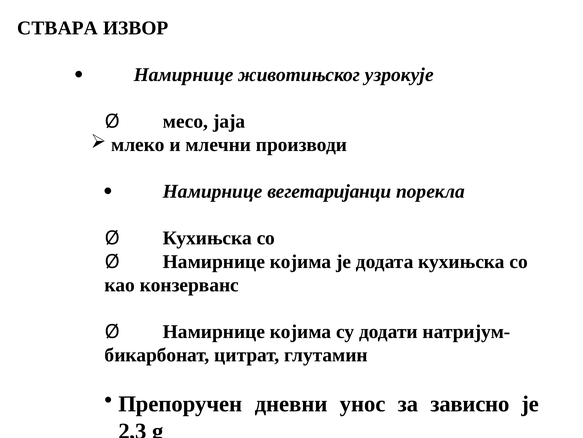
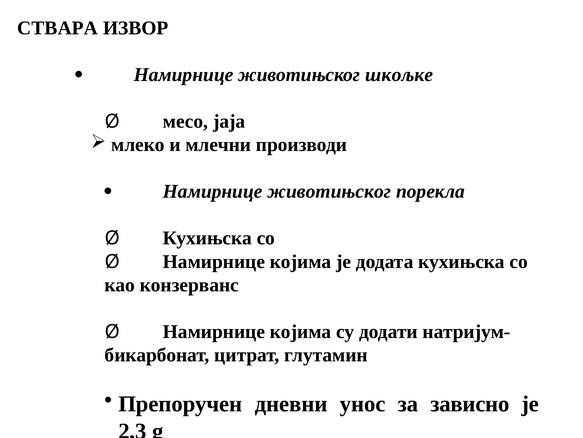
узрокује: узрокује -> шкољке
вегетаријанци at (329, 191): вегетаријанци -> животињског
